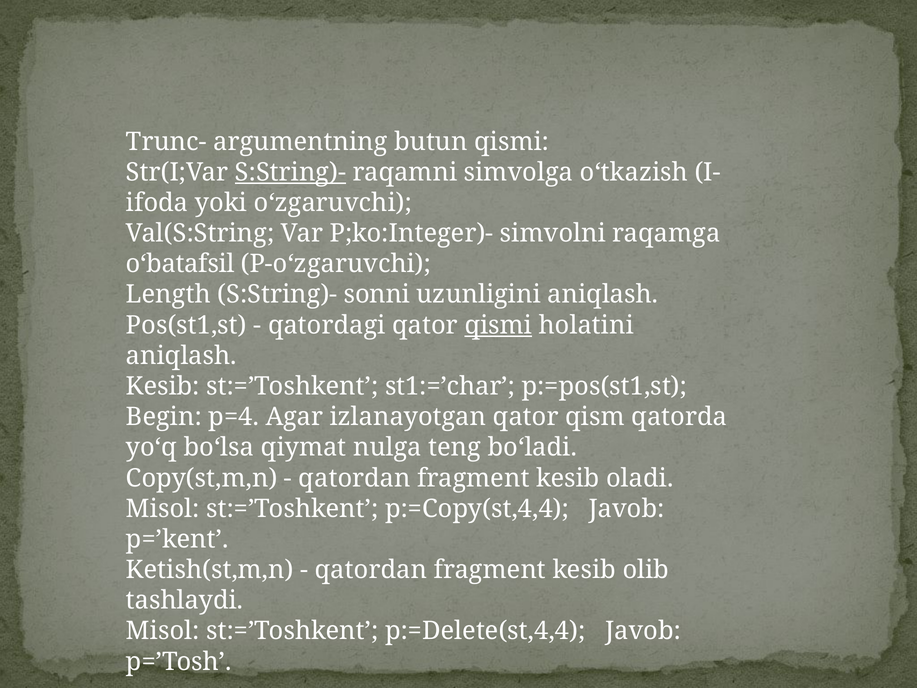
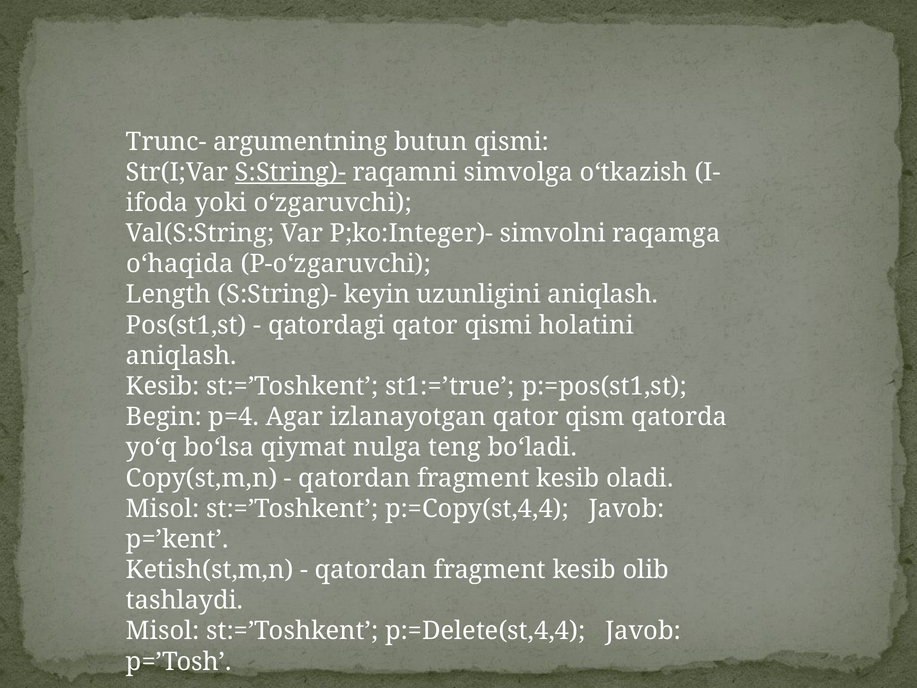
o‘batafsil: o‘batafsil -> o‘haqida
sonni: sonni -> keyin
qismi at (498, 325) underline: present -> none
st1:=’char: st1:=’char -> st1:=’true
